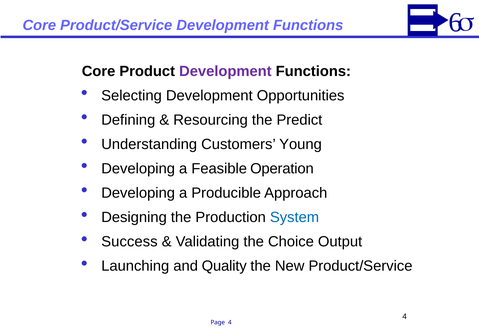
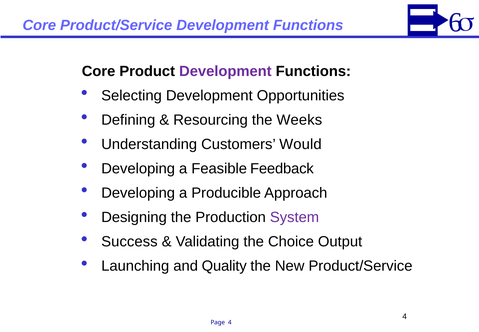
Predict: Predict -> Weeks
Young: Young -> Would
Operation: Operation -> Feedback
System colour: blue -> purple
